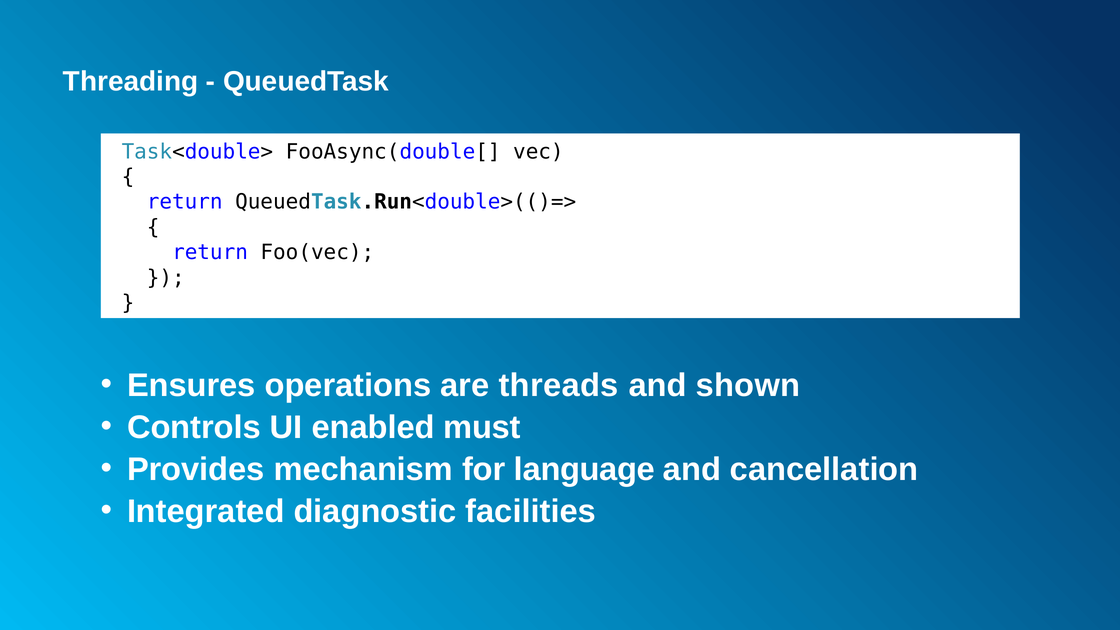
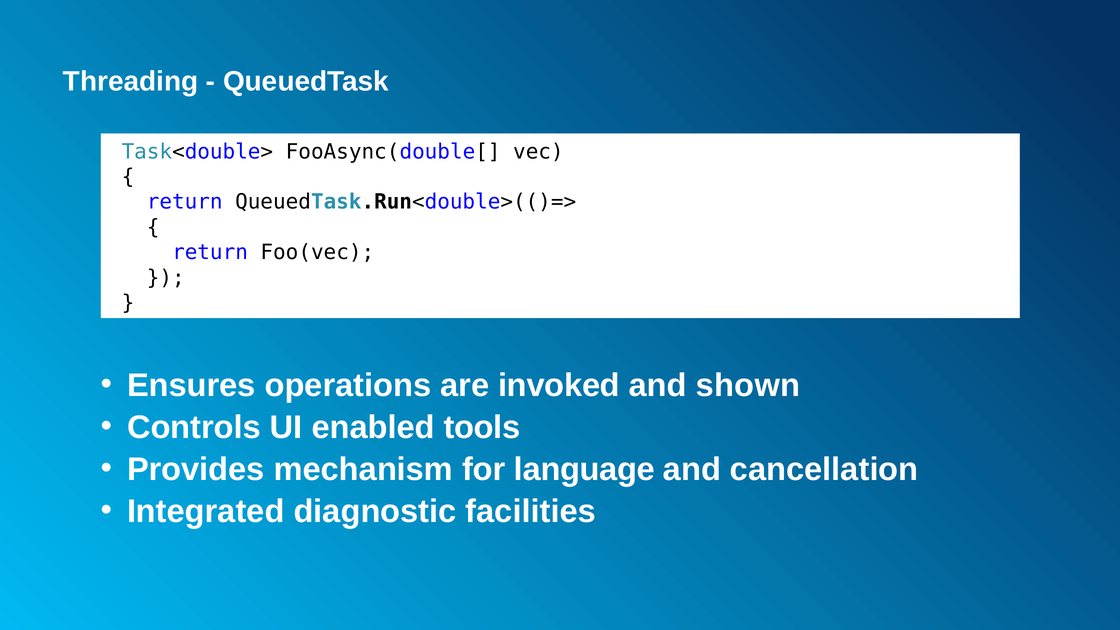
threads: threads -> invoked
must: must -> tools
